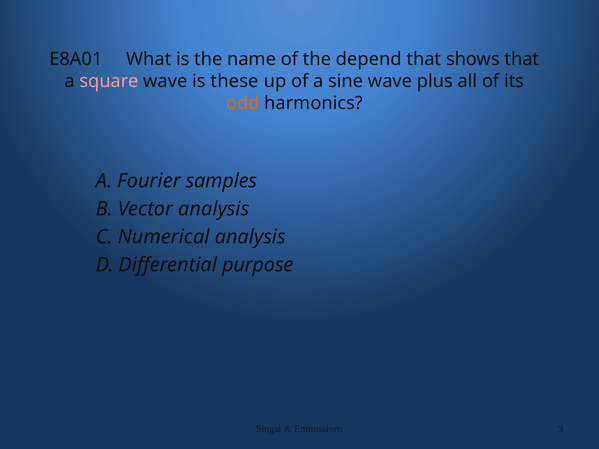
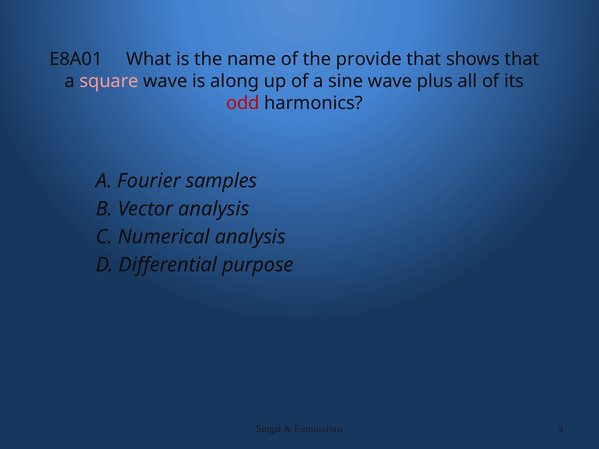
depend: depend -> provide
these: these -> along
odd colour: orange -> red
